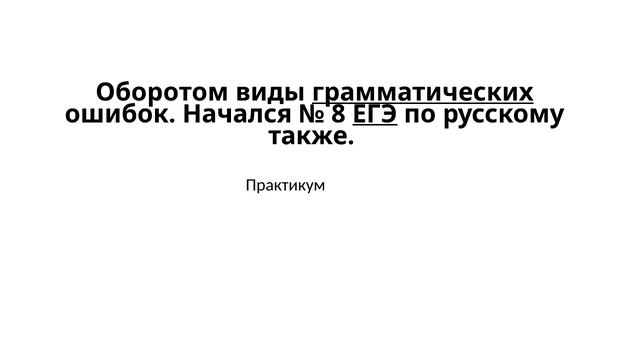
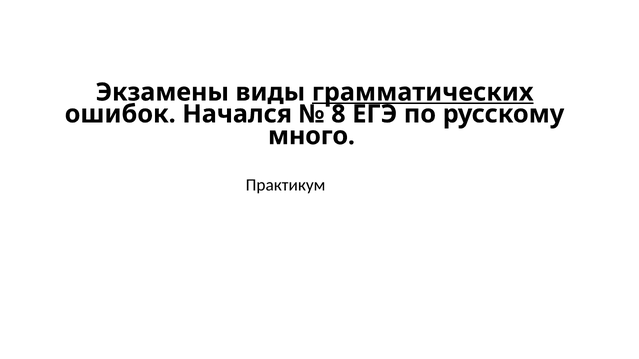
Оборотом: Оборотом -> Экзамены
ЕГЭ underline: present -> none
также: также -> много
